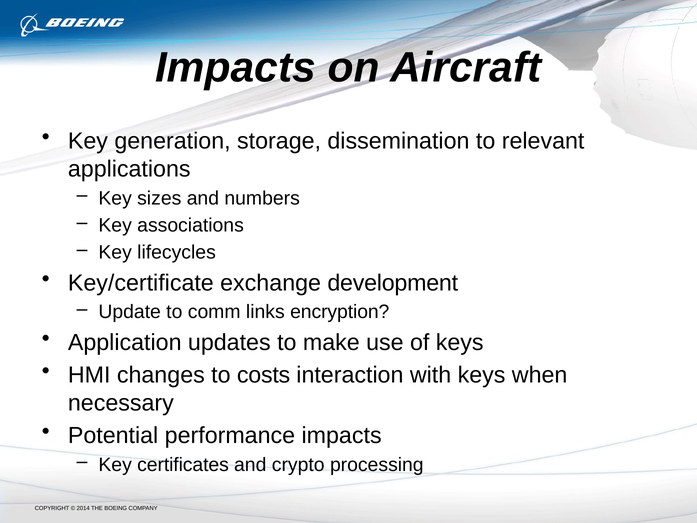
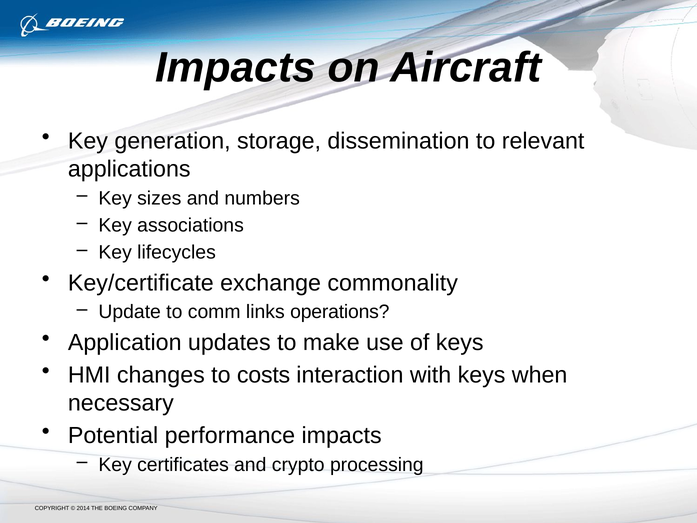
development: development -> commonality
encryption: encryption -> operations
